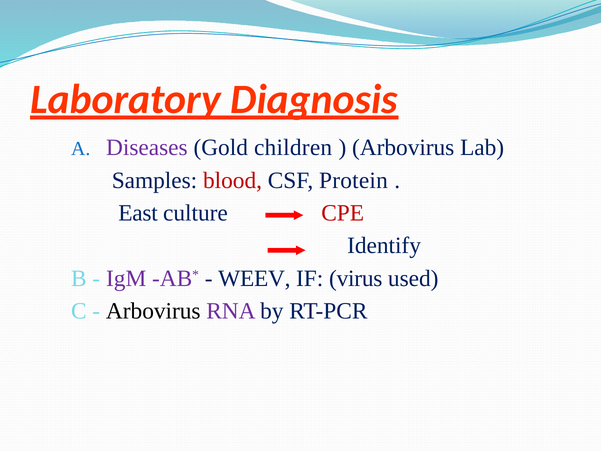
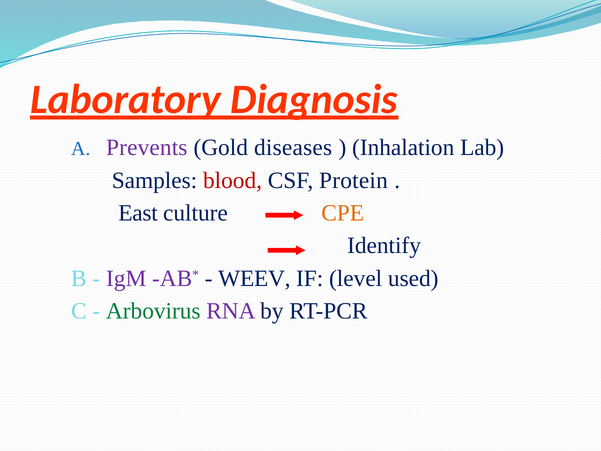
Diseases: Diseases -> Prevents
children: children -> diseases
Arbovirus at (403, 148): Arbovirus -> Inhalation
CPE colour: red -> orange
virus: virus -> level
Arbovirus at (153, 311) colour: black -> green
